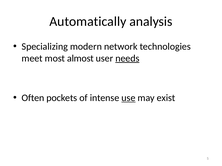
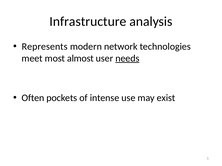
Automatically: Automatically -> Infrastructure
Specializing: Specializing -> Represents
use underline: present -> none
